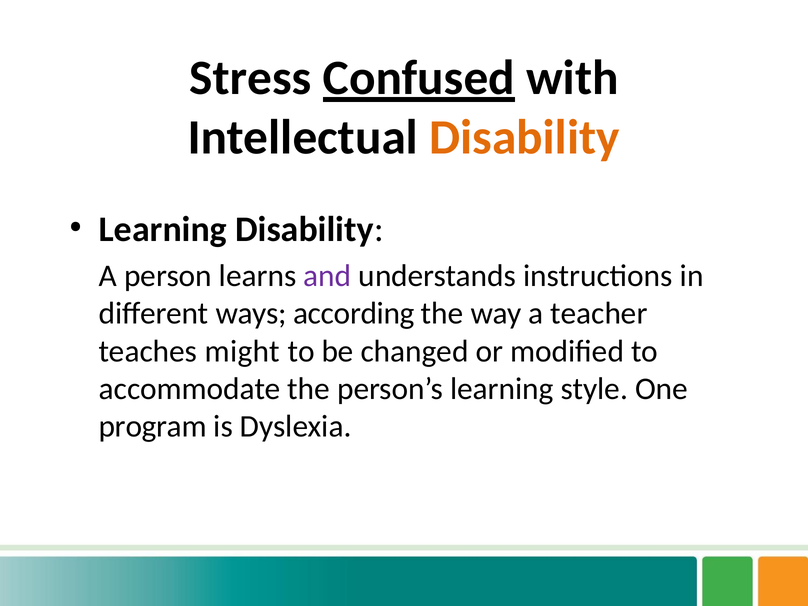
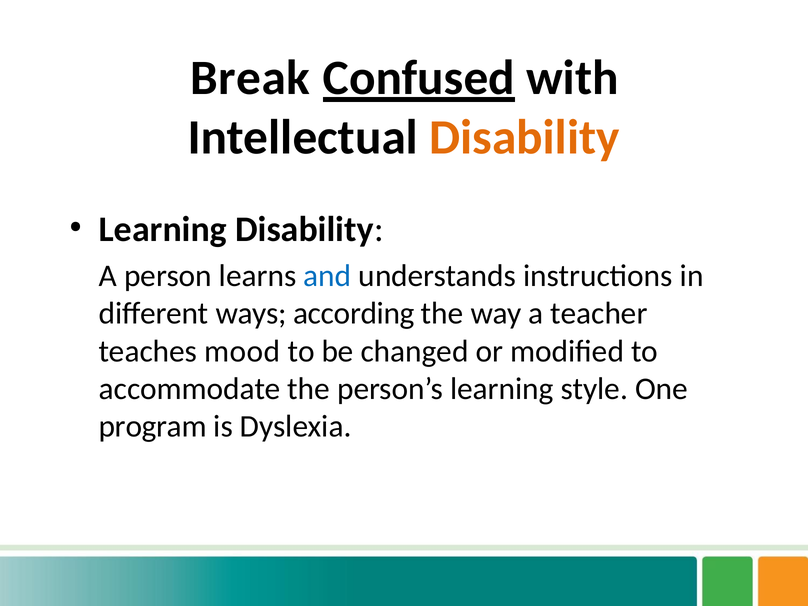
Stress: Stress -> Break
and colour: purple -> blue
might: might -> mood
